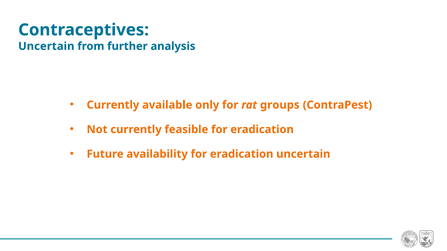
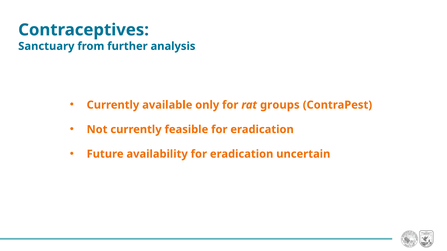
Uncertain at (46, 46): Uncertain -> Sanctuary
